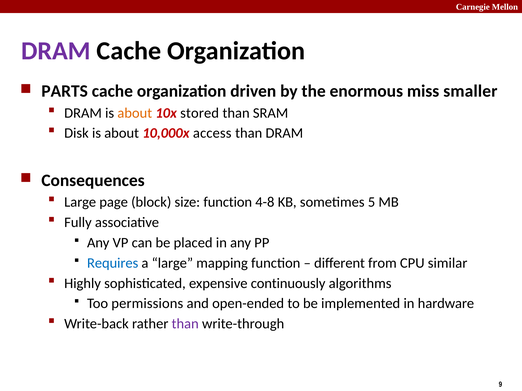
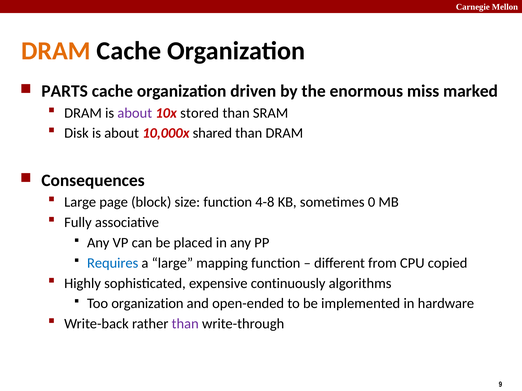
DRAM at (56, 51) colour: purple -> orange
smaller: smaller -> marked
about at (135, 113) colour: orange -> purple
access: access -> shared
5: 5 -> 0
similar: similar -> copied
Too permissions: permissions -> organization
